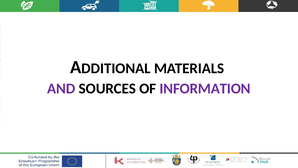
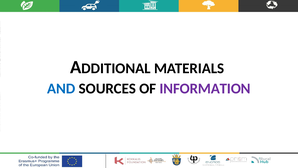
AND colour: purple -> blue
